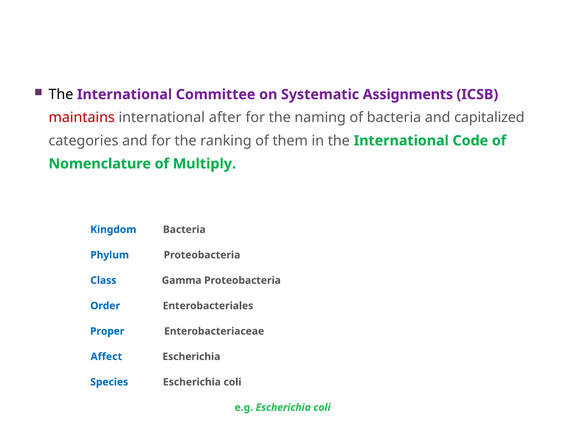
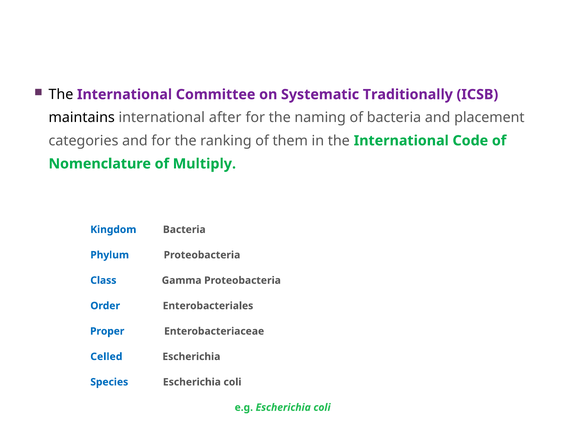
Assignments: Assignments -> Traditionally
maintains colour: red -> black
capitalized: capitalized -> placement
Affect: Affect -> Celled
